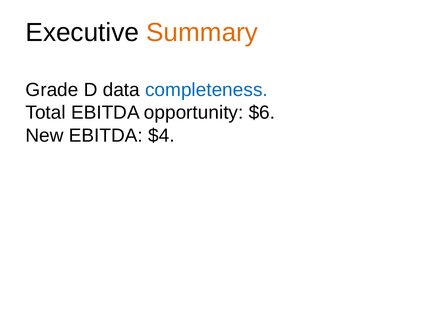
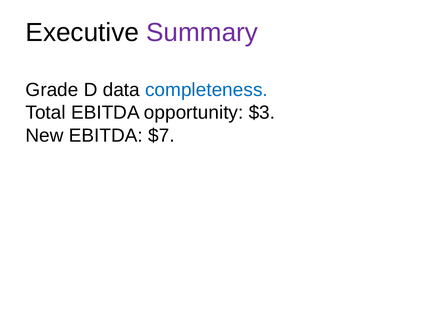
Summary colour: orange -> purple
$6: $6 -> $3
$4: $4 -> $7
